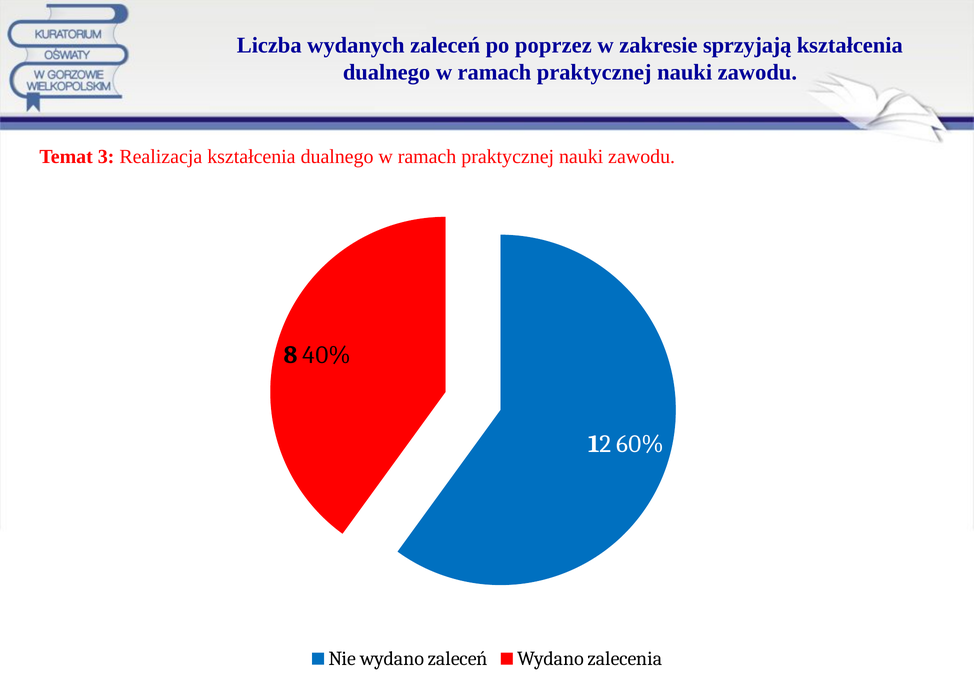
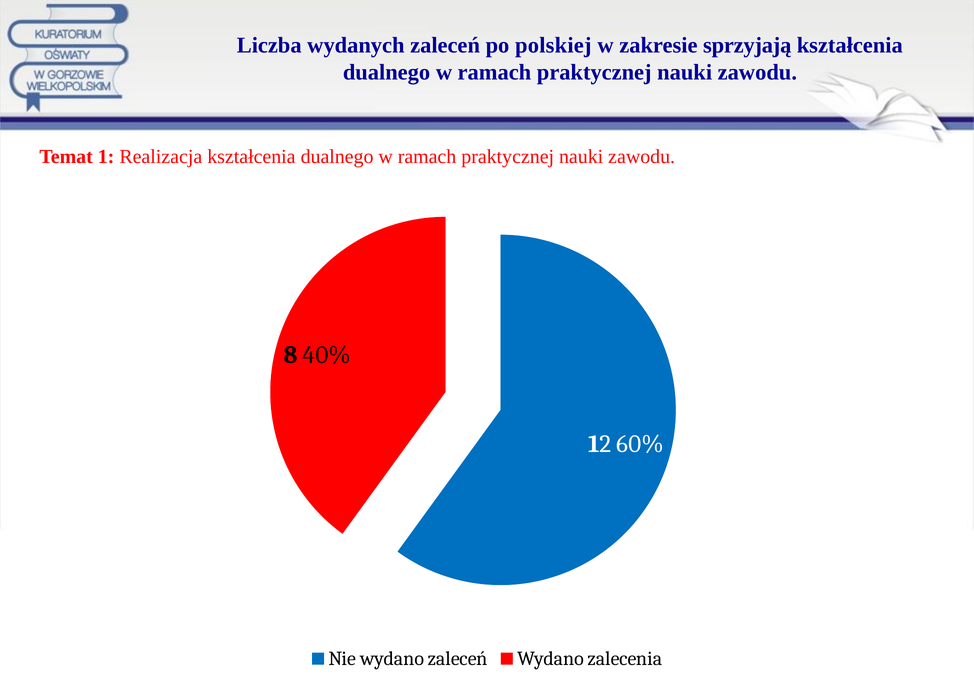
poprzez: poprzez -> polskiej
3: 3 -> 1
